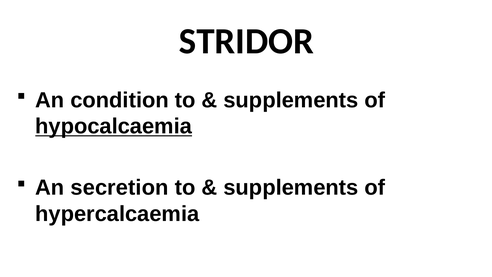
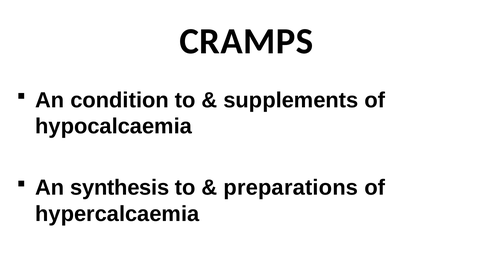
STRIDOR: STRIDOR -> CRAMPS
hypocalcaemia underline: present -> none
secretion: secretion -> synthesis
supplements at (291, 188): supplements -> preparations
